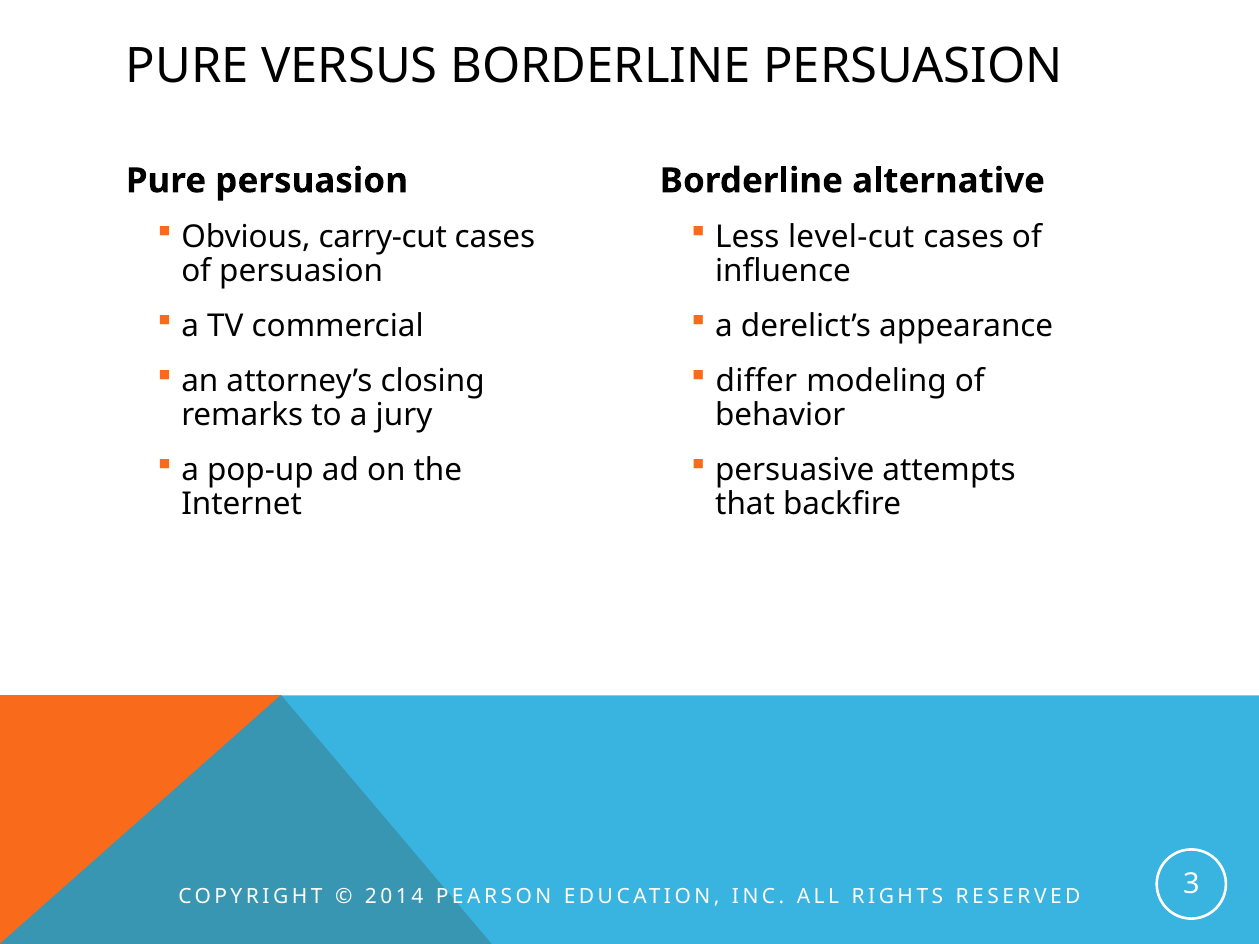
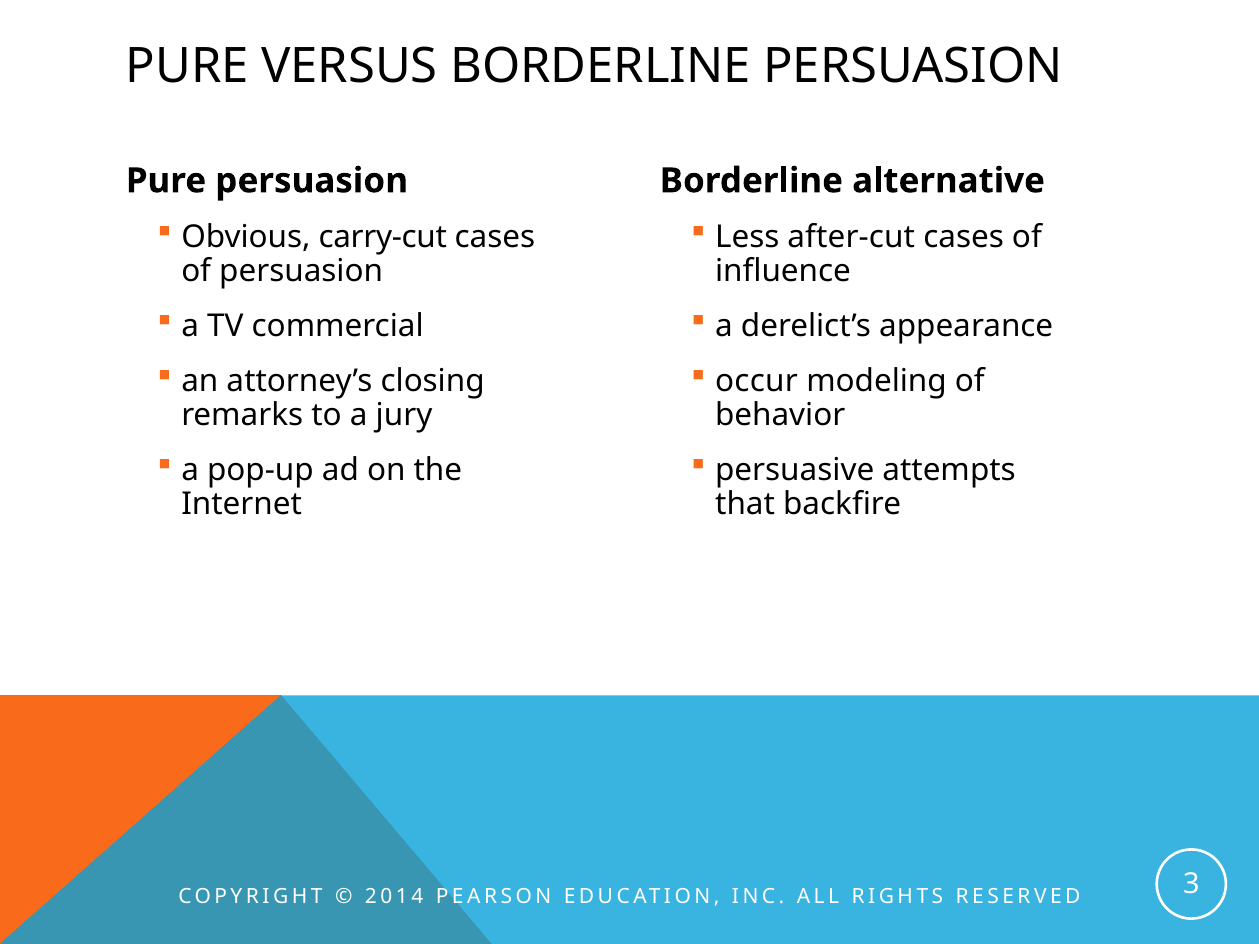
level-cut: level-cut -> after-cut
differ: differ -> occur
